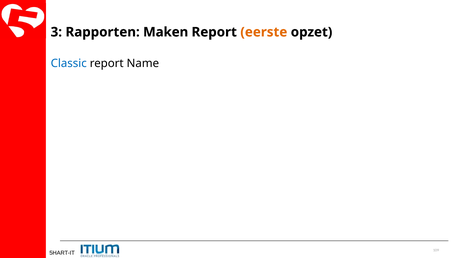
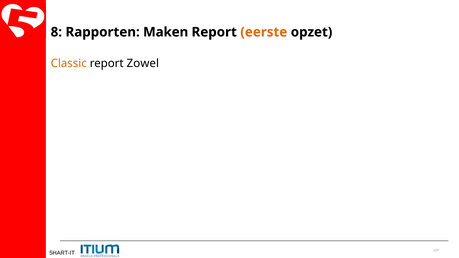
3: 3 -> 8
Classic colour: blue -> orange
Name: Name -> Zowel
